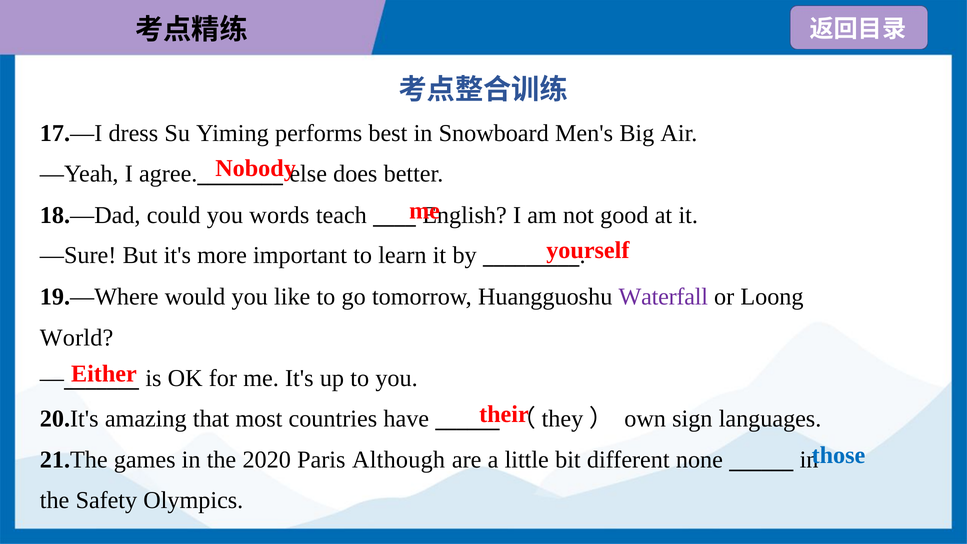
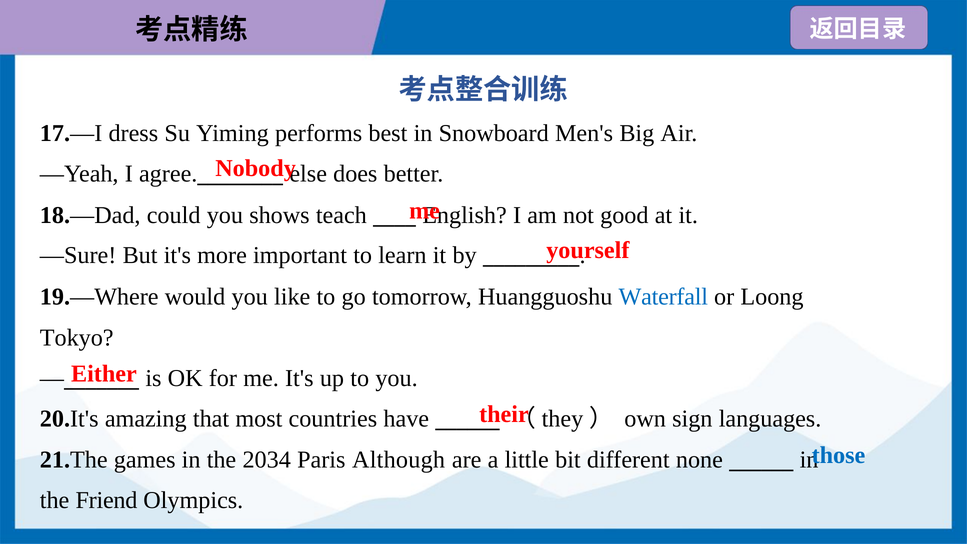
words: words -> shows
Waterfall colour: purple -> blue
World: World -> Tokyo
2020: 2020 -> 2034
Safety: Safety -> Friend
